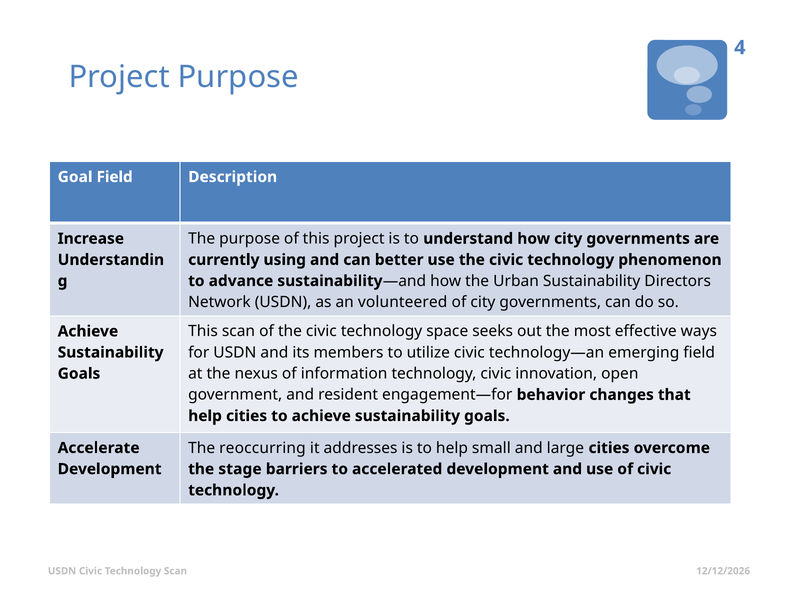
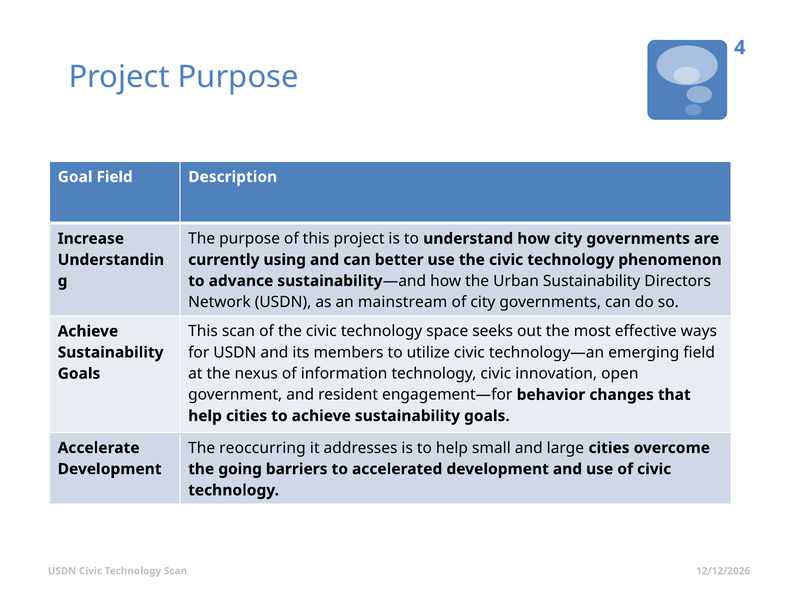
volunteered: volunteered -> mainstream
stage: stage -> going
